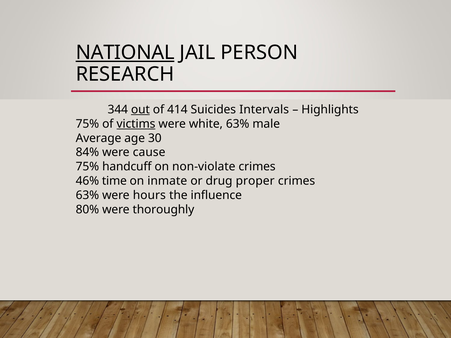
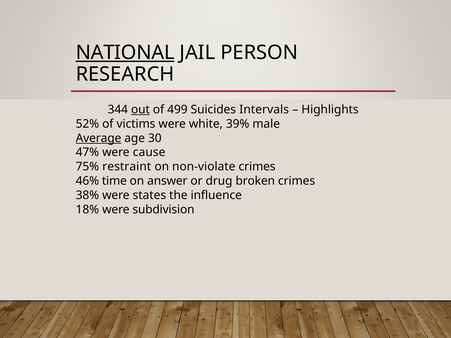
414: 414 -> 499
75% at (87, 124): 75% -> 52%
victims underline: present -> none
white 63%: 63% -> 39%
Average underline: none -> present
84%: 84% -> 47%
handcuff: handcuff -> restraint
inmate: inmate -> answer
proper: proper -> broken
63% at (87, 195): 63% -> 38%
hours: hours -> states
80%: 80% -> 18%
thoroughly: thoroughly -> subdivision
